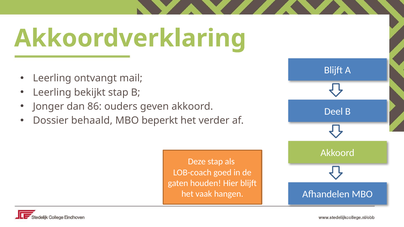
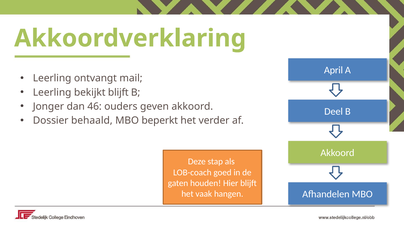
Blijft at (333, 70): Blijft -> April
bekijkt stap: stap -> blijft
86: 86 -> 46
